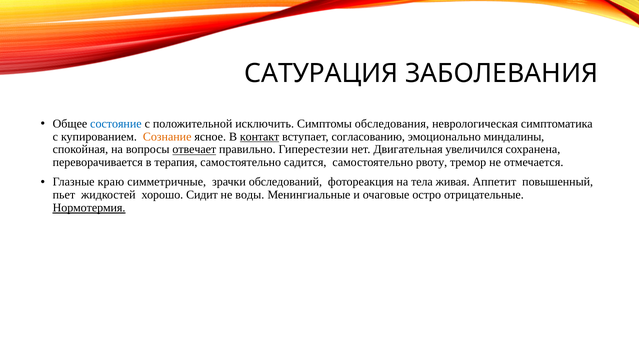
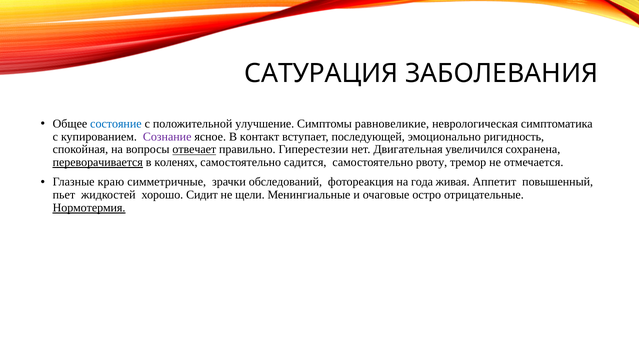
исключить: исключить -> улучшение
обследования: обследования -> равновеликие
Сознание colour: orange -> purple
контакт underline: present -> none
согласованию: согласованию -> последующей
миндалины: миндалины -> ригидность
переворачивается underline: none -> present
терапия: терапия -> коленях
тела: тела -> года
воды: воды -> щели
